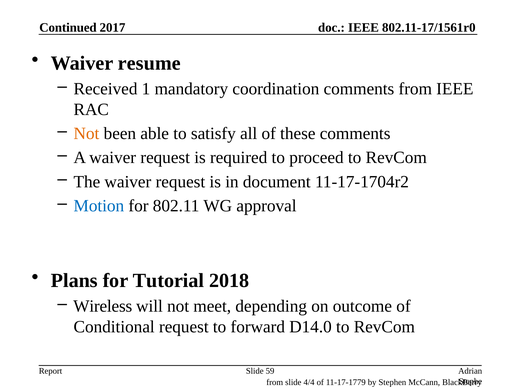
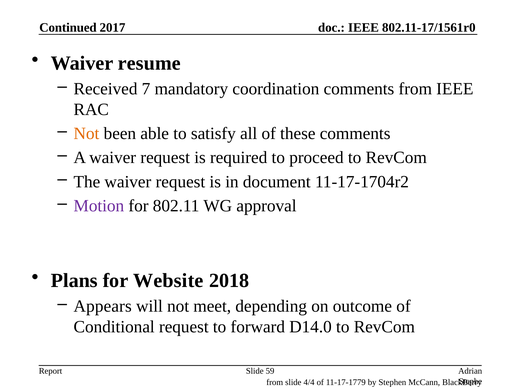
1: 1 -> 7
Motion colour: blue -> purple
Tutorial: Tutorial -> Website
Wireless: Wireless -> Appears
